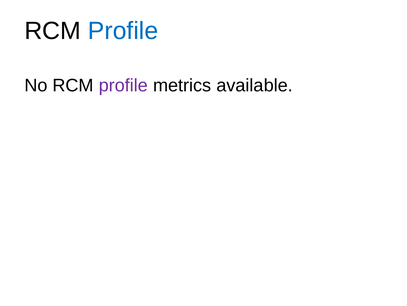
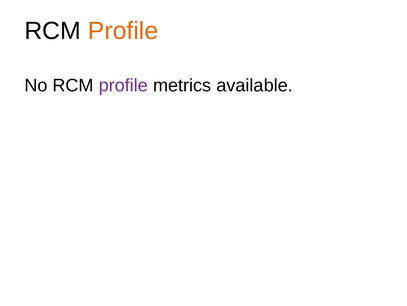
Profile at (123, 31) colour: blue -> orange
